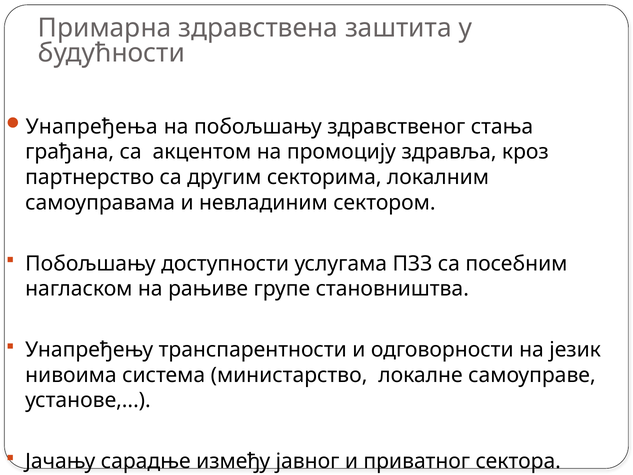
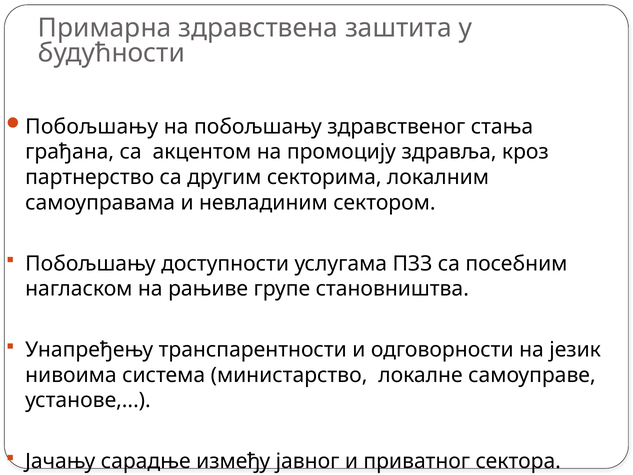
Унапређења at (92, 127): Унапређења -> Побољшању
